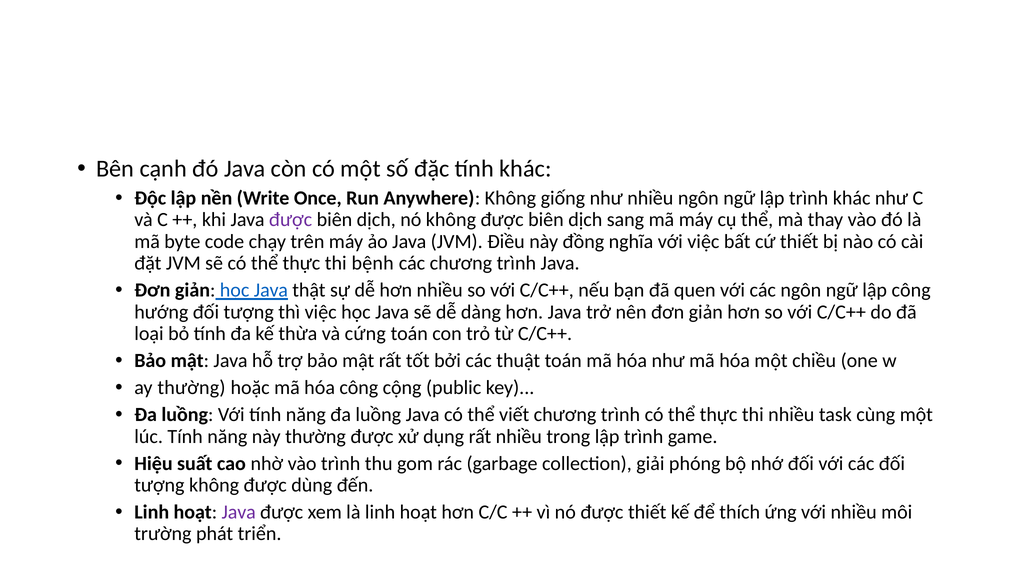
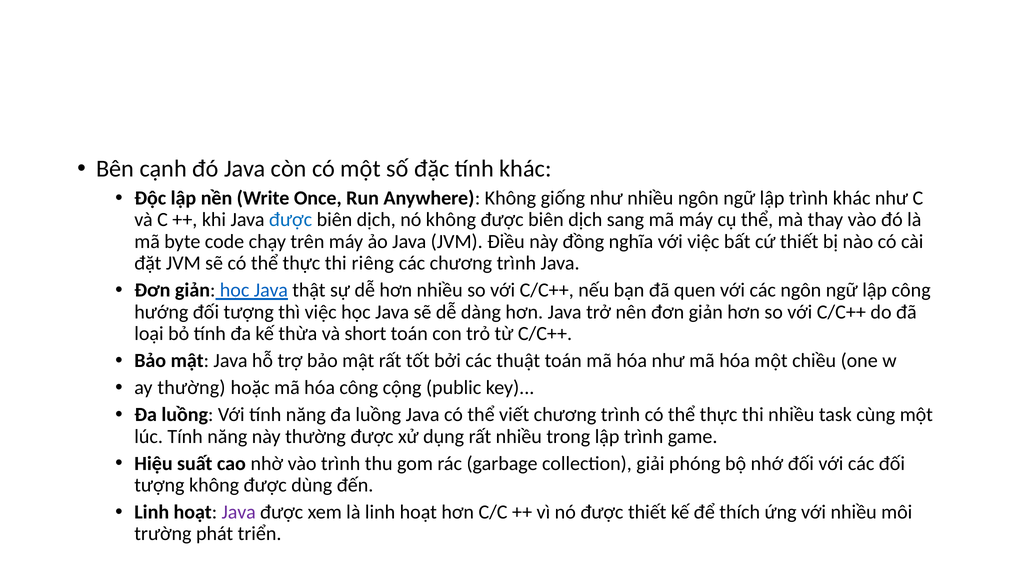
được at (291, 220) colour: purple -> blue
bệnh: bệnh -> riêng
cứng: cứng -> short
